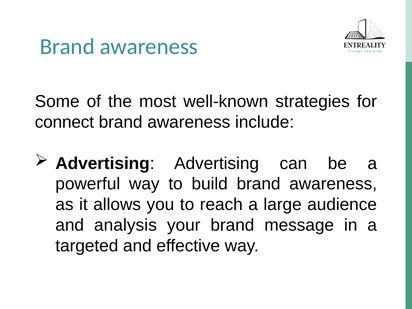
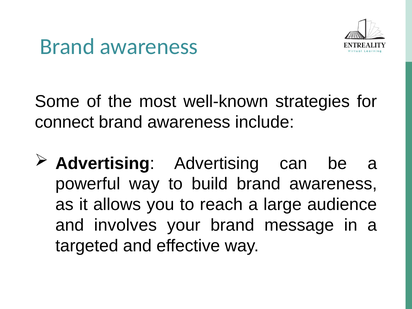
analysis: analysis -> involves
